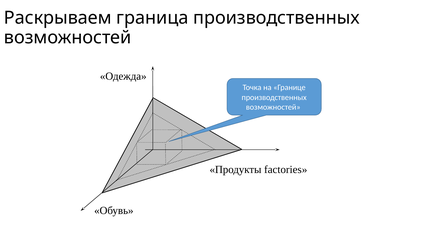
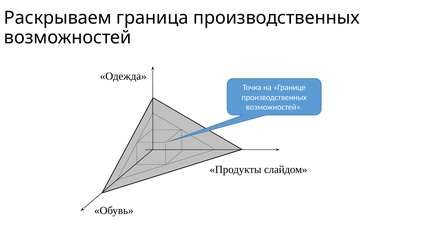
factories: factories -> слайдом
